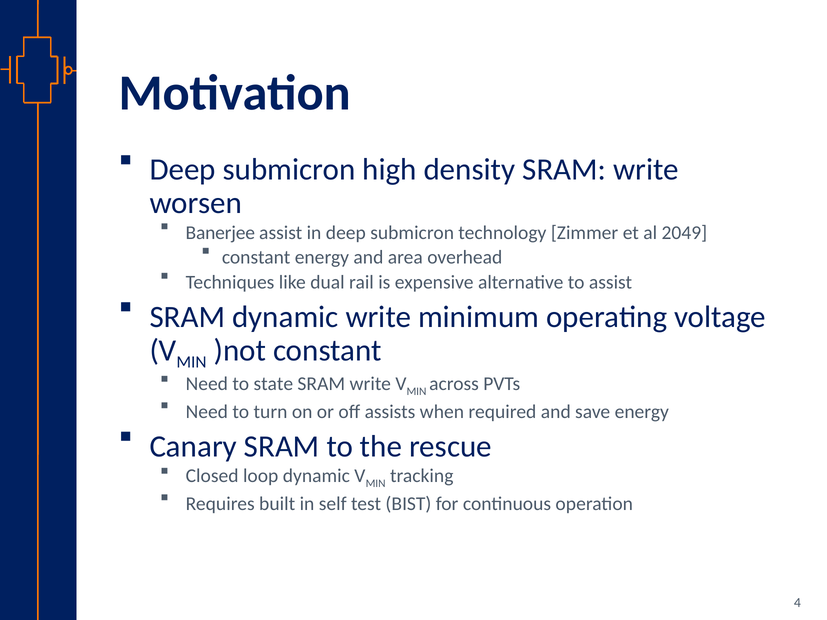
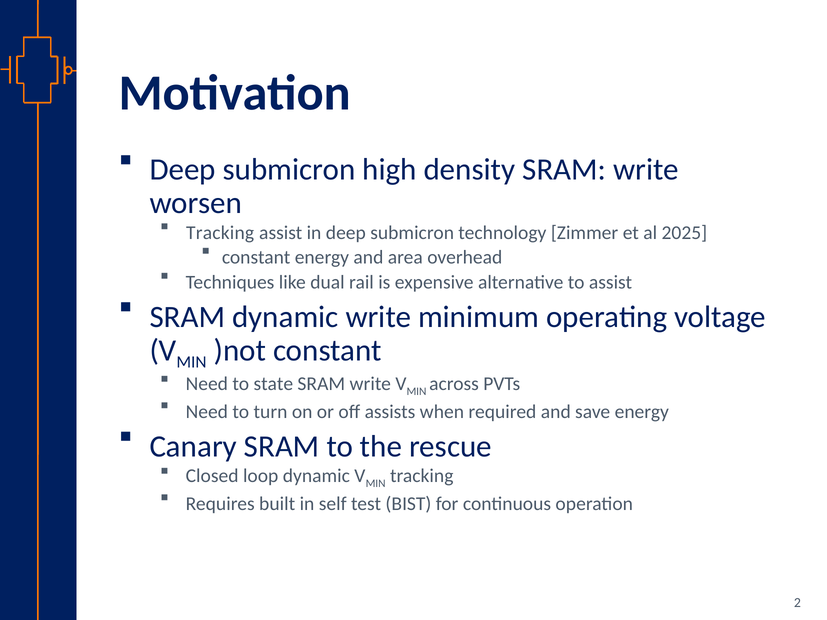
Banerjee at (220, 233): Banerjee -> Tracking
2049: 2049 -> 2025
4: 4 -> 2
